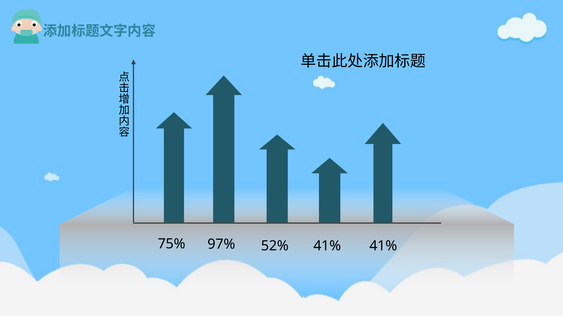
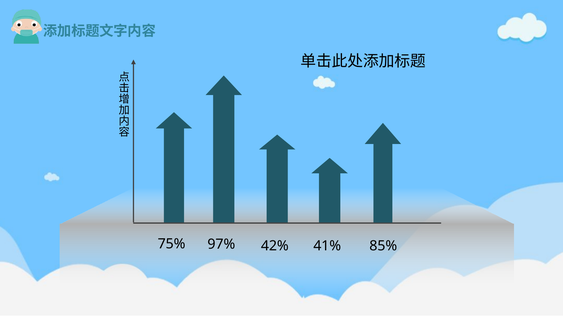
52%: 52% -> 42%
41% at (383, 246): 41% -> 85%
